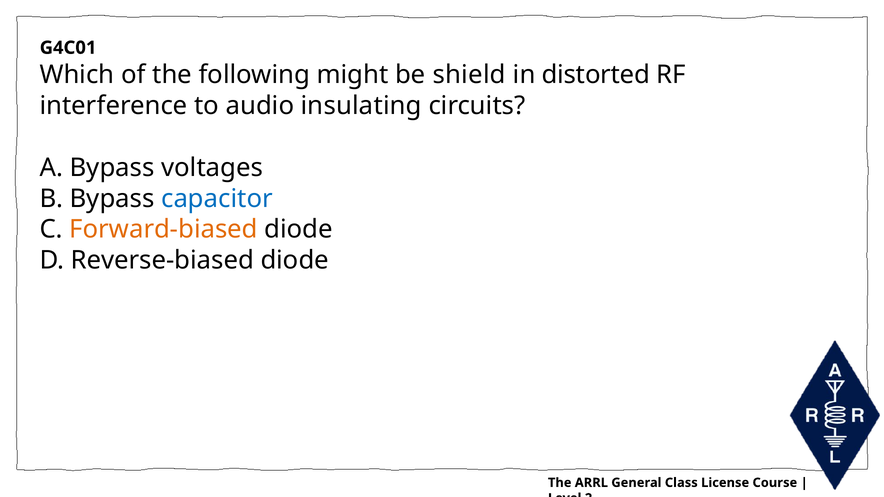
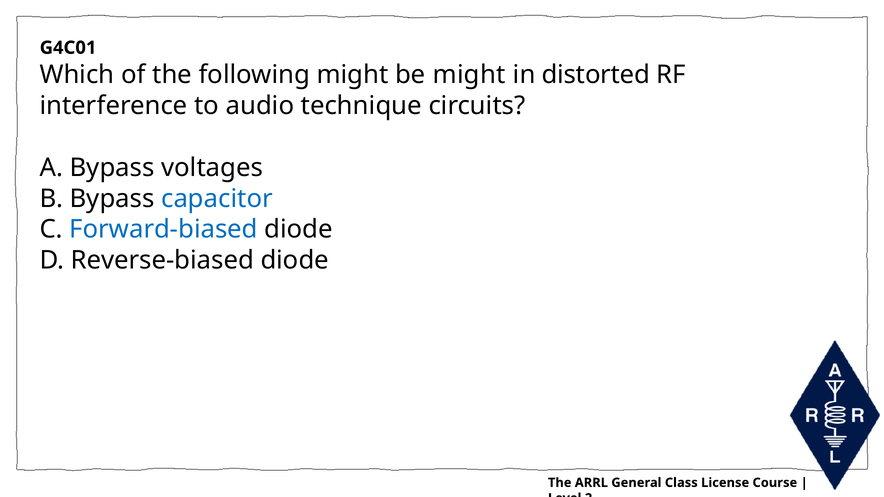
be shield: shield -> might
insulating: insulating -> technique
Forward-biased colour: orange -> blue
